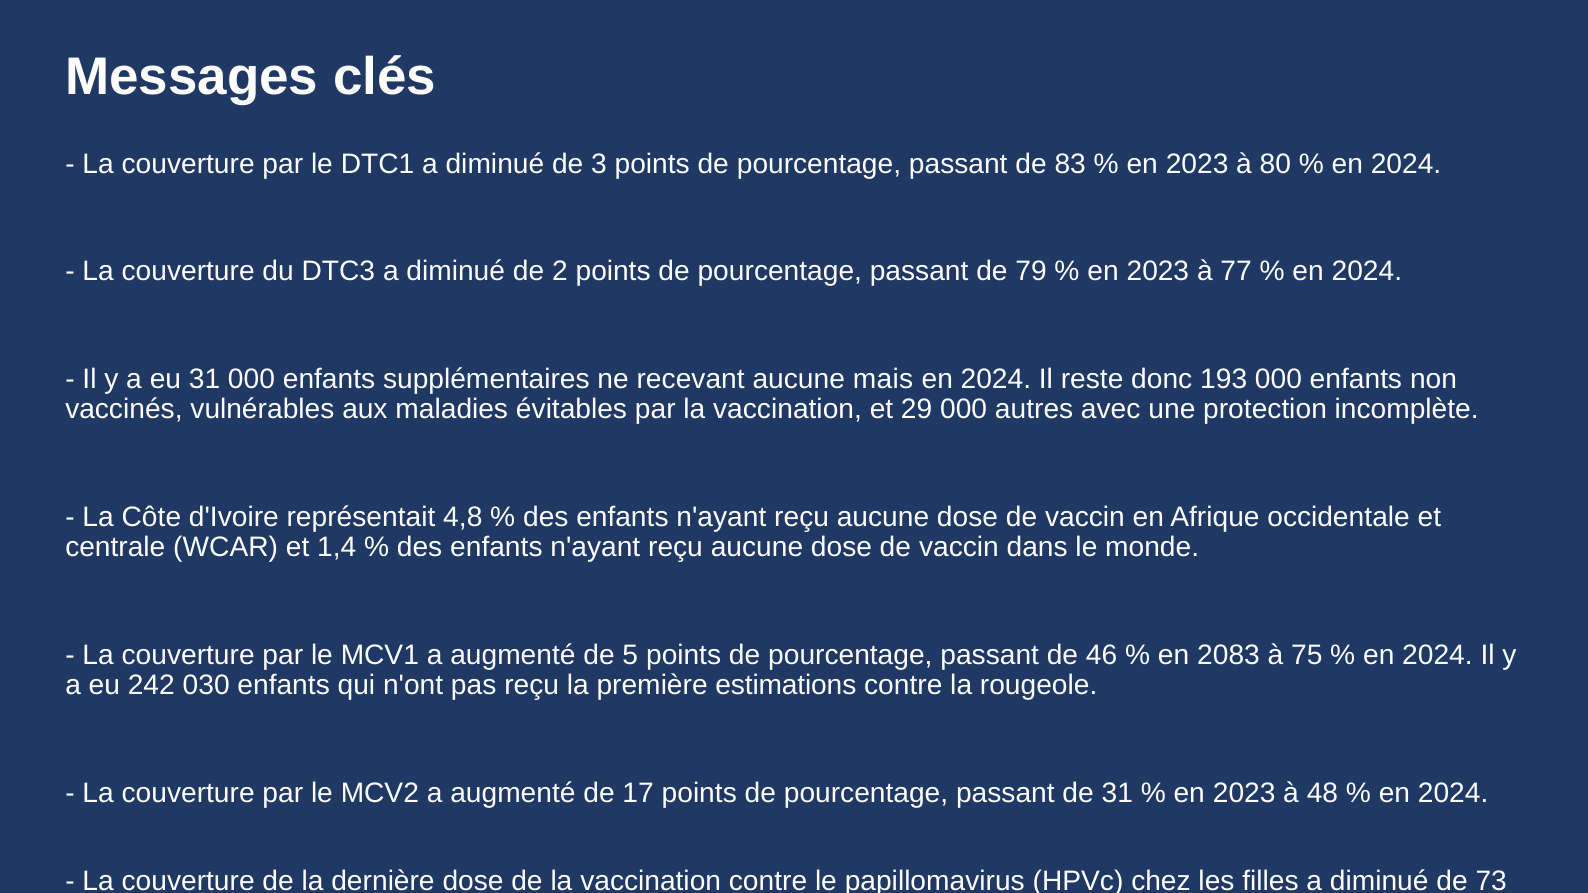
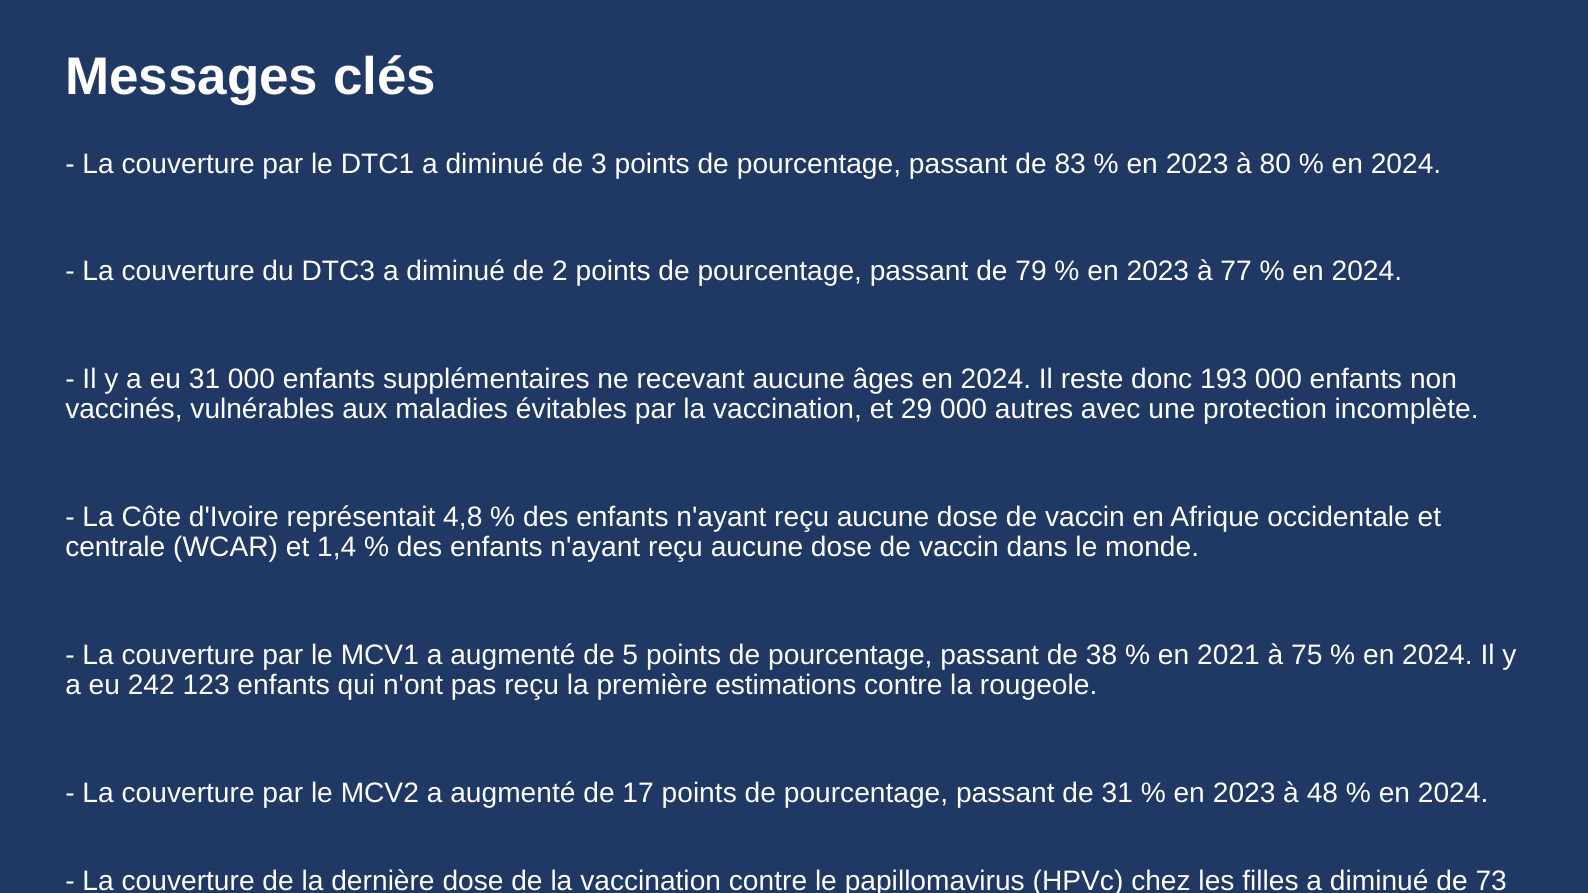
mais: mais -> âges
46: 46 -> 38
2083: 2083 -> 2021
030: 030 -> 123
